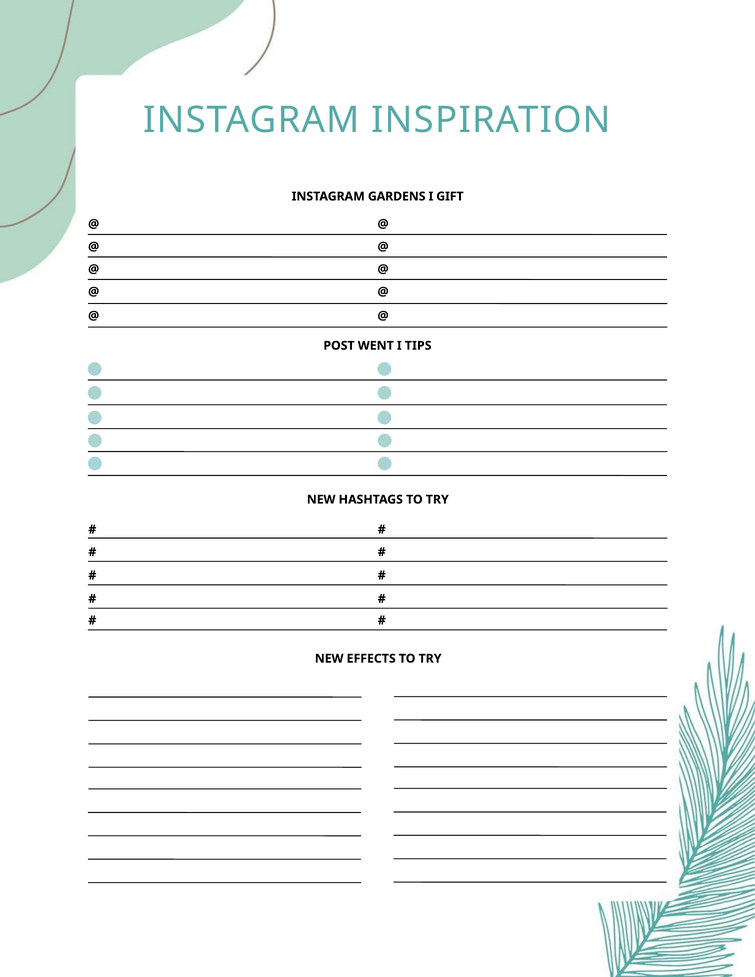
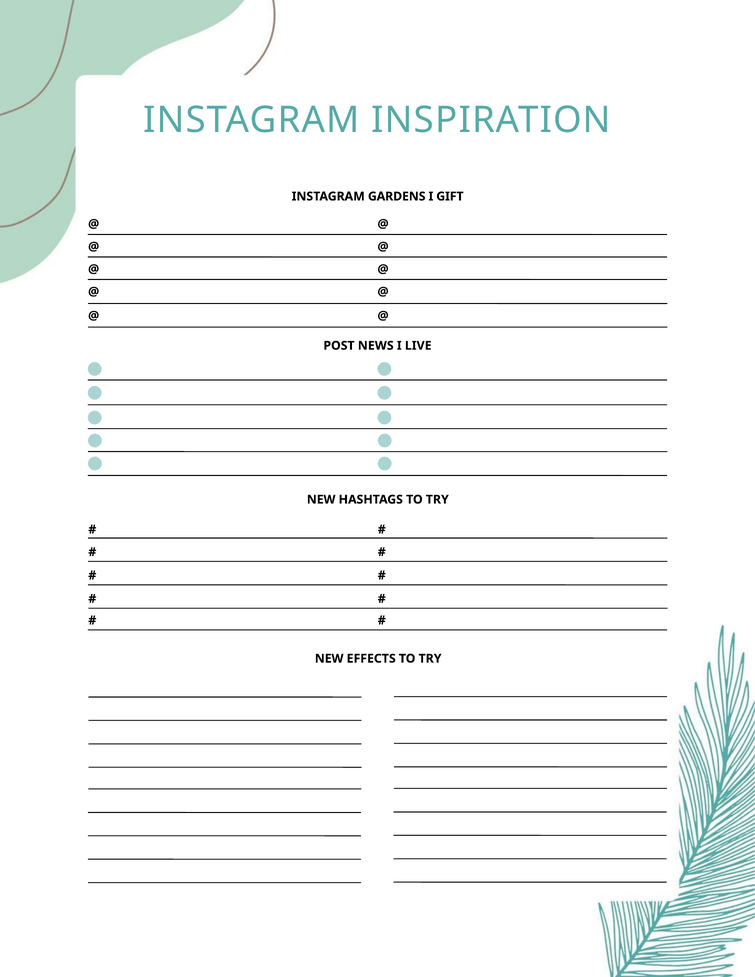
WENT: WENT -> NEWS
TIPS: TIPS -> LIVE
